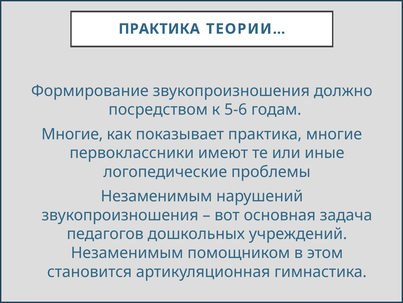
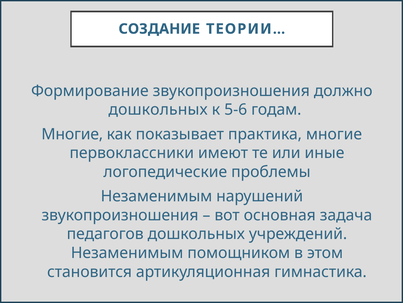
ПРАКТИКА at (159, 29): ПРАКТИКА -> СОЗДАНИЕ
посредством at (158, 109): посредством -> дошкольных
